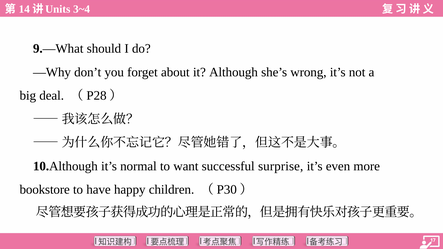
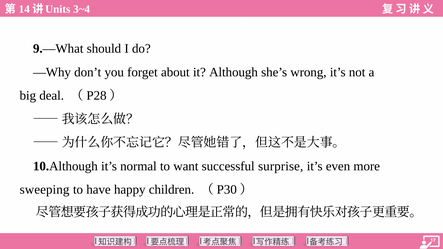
bookstore: bookstore -> sweeping
